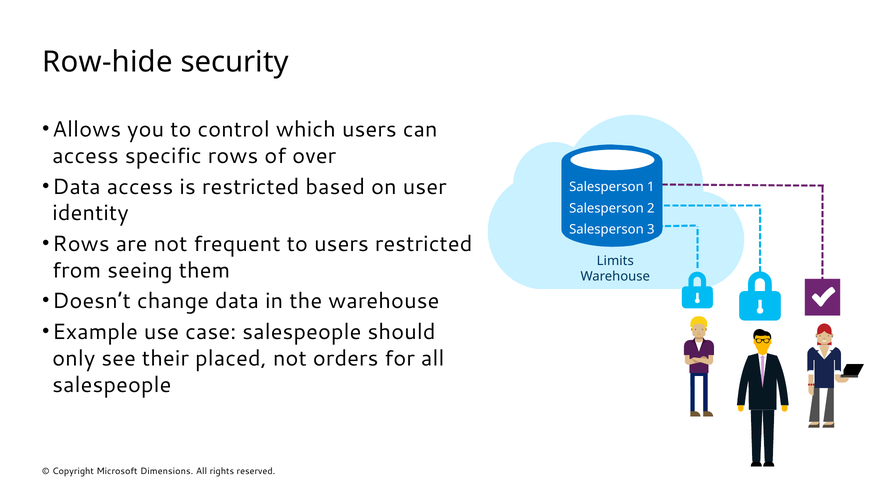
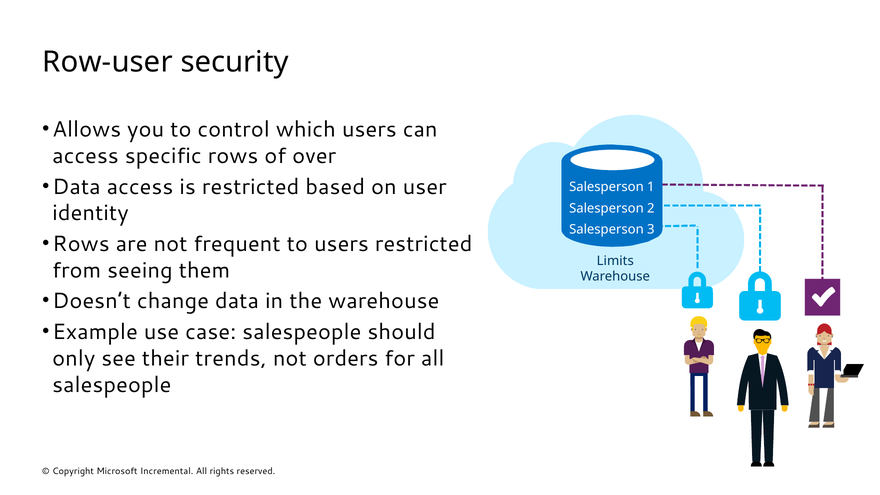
Row-hide: Row-hide -> Row-user
placed: placed -> trends
Dimensions: Dimensions -> Incremental
